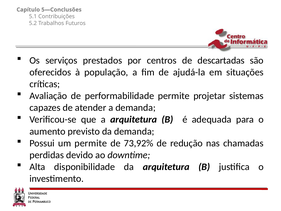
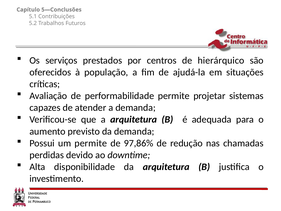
descartadas: descartadas -> hierárquico
73,92%: 73,92% -> 97,86%
